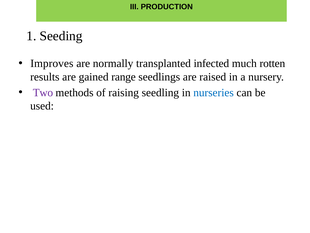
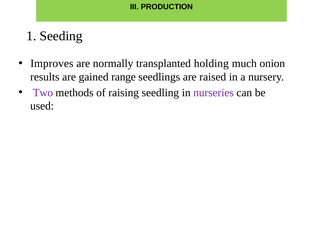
infected: infected -> holding
rotten: rotten -> onion
nurseries colour: blue -> purple
